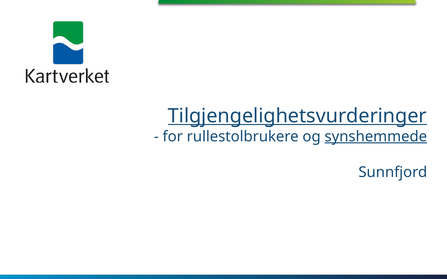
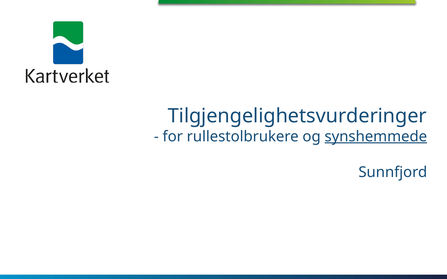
Tilgjengelighetsvurderinger underline: present -> none
